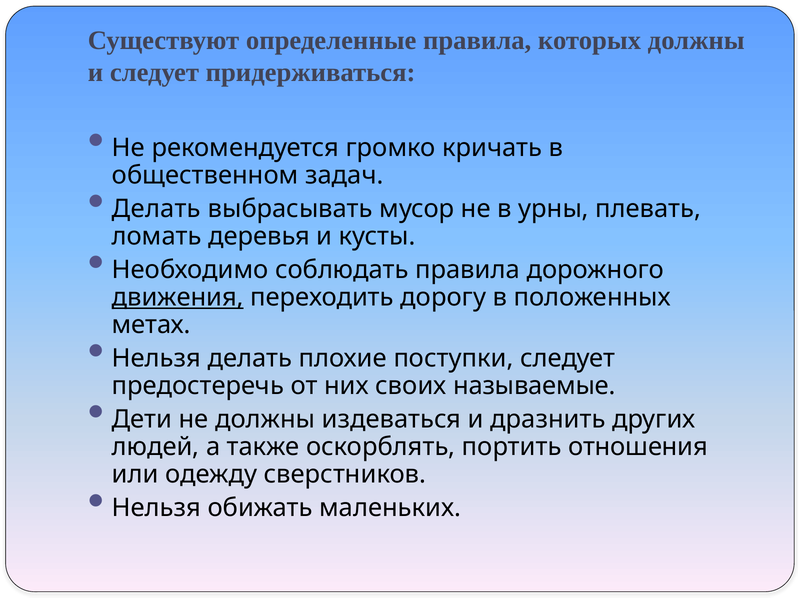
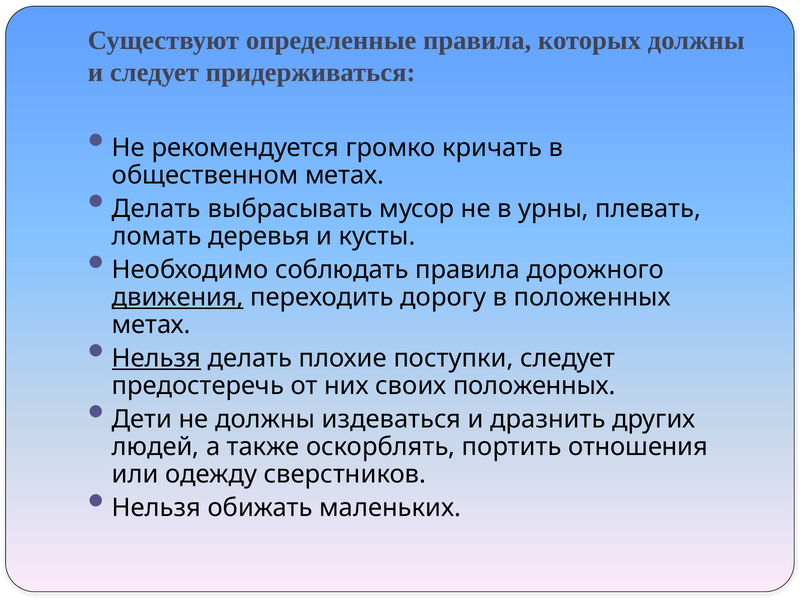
общественном задач: задач -> метах
Нельзя at (156, 358) underline: none -> present
своих называемые: называемые -> положенных
